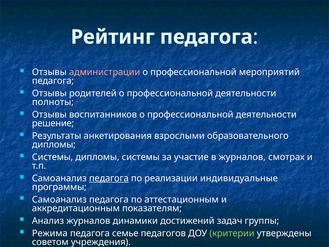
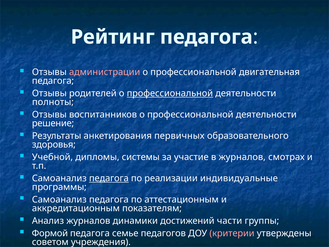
мероприятий: мероприятий -> двигательная
профессиональной at (170, 93) underline: none -> present
взрослыми: взрослыми -> первичных
дипломы at (54, 144): дипломы -> здоровья
Системы at (53, 157): Системы -> Учебной
задач: задач -> части
Режима: Режима -> Формой
критерии colour: light green -> pink
